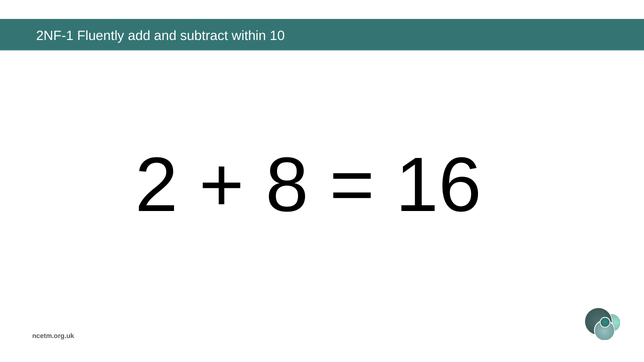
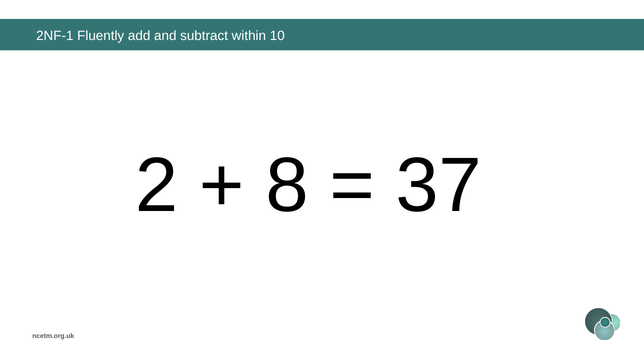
16: 16 -> 37
